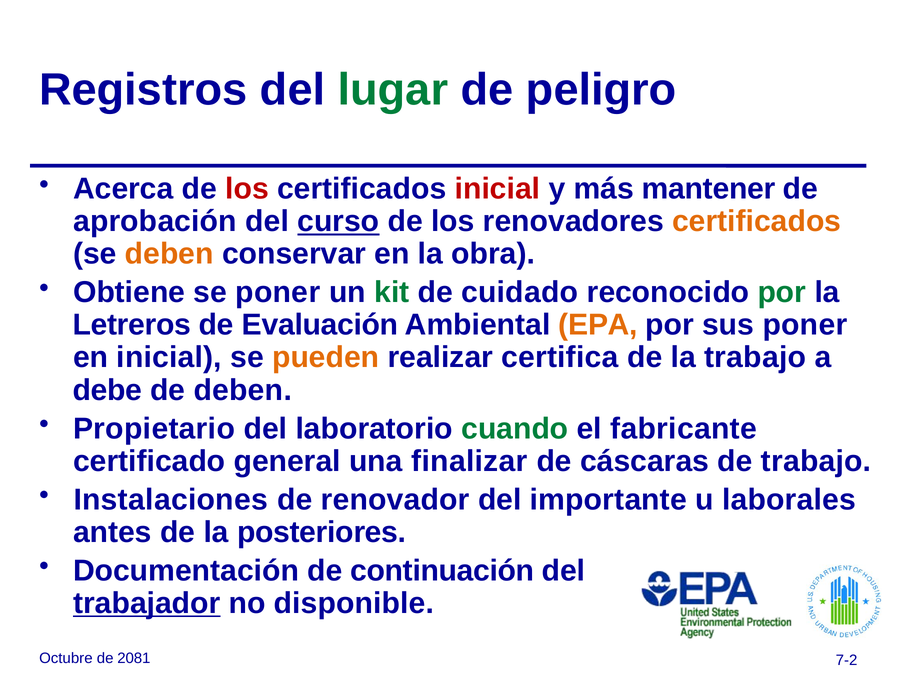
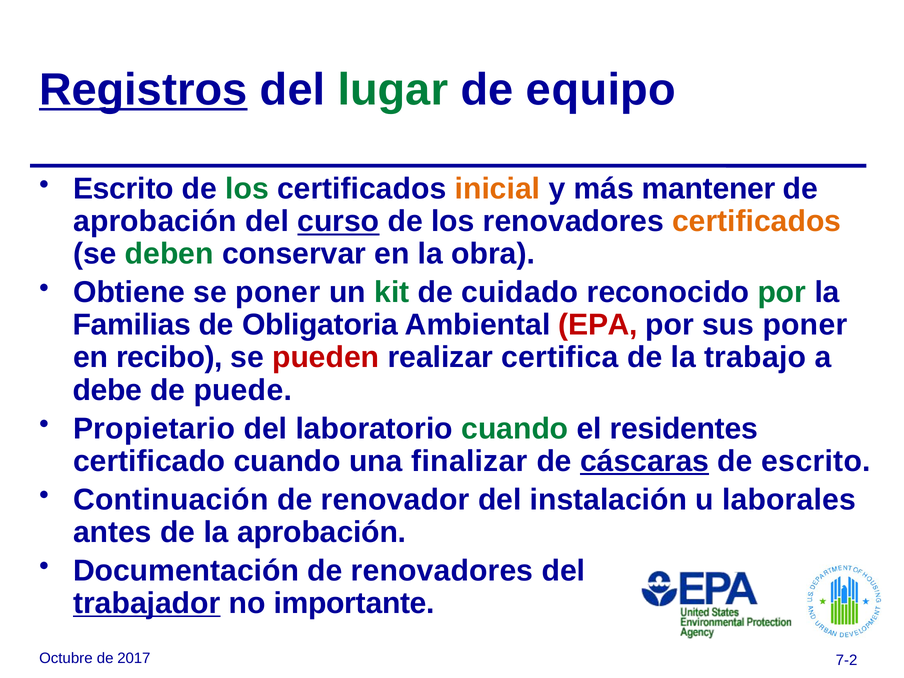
Registros underline: none -> present
peligro: peligro -> equipo
Acerca at (123, 189): Acerca -> Escrito
los at (247, 189) colour: red -> green
inicial at (498, 189) colour: red -> orange
deben at (169, 254) colour: orange -> green
Letreros: Letreros -> Familias
Evaluación: Evaluación -> Obligatoria
EPA colour: orange -> red
en inicial: inicial -> recibo
pueden colour: orange -> red
de deben: deben -> puede
fabricante: fabricante -> residentes
certificado general: general -> cuando
cáscaras underline: none -> present
de trabajo: trabajo -> escrito
Instalaciones: Instalaciones -> Continuación
importante: importante -> instalación
la posteriores: posteriores -> aprobación
de continuación: continuación -> renovadores
disponible: disponible -> importante
2081: 2081 -> 2017
